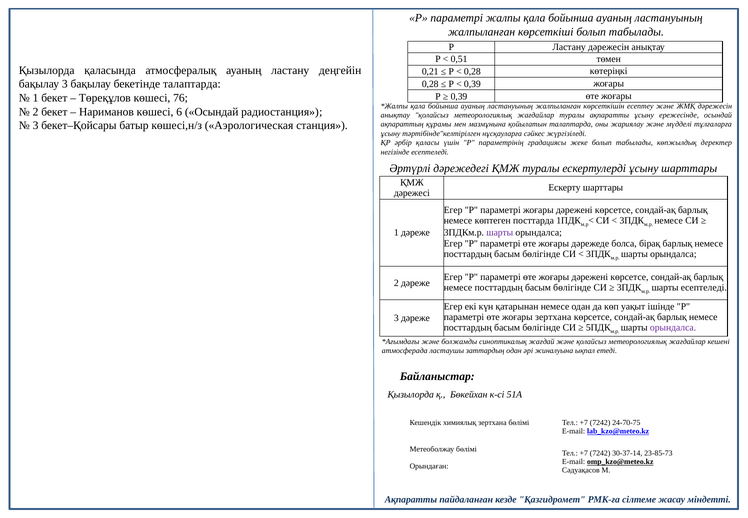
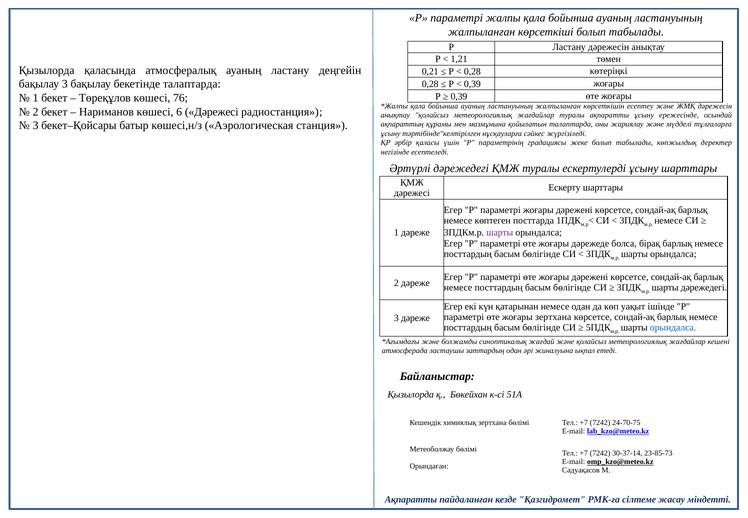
0,51: 0,51 -> 1,21
6 Осындай: Осындай -> Дәрежесі
шарты есептеледі: есептеледі -> дәрежедегі
орындалса at (673, 328) colour: purple -> blue
